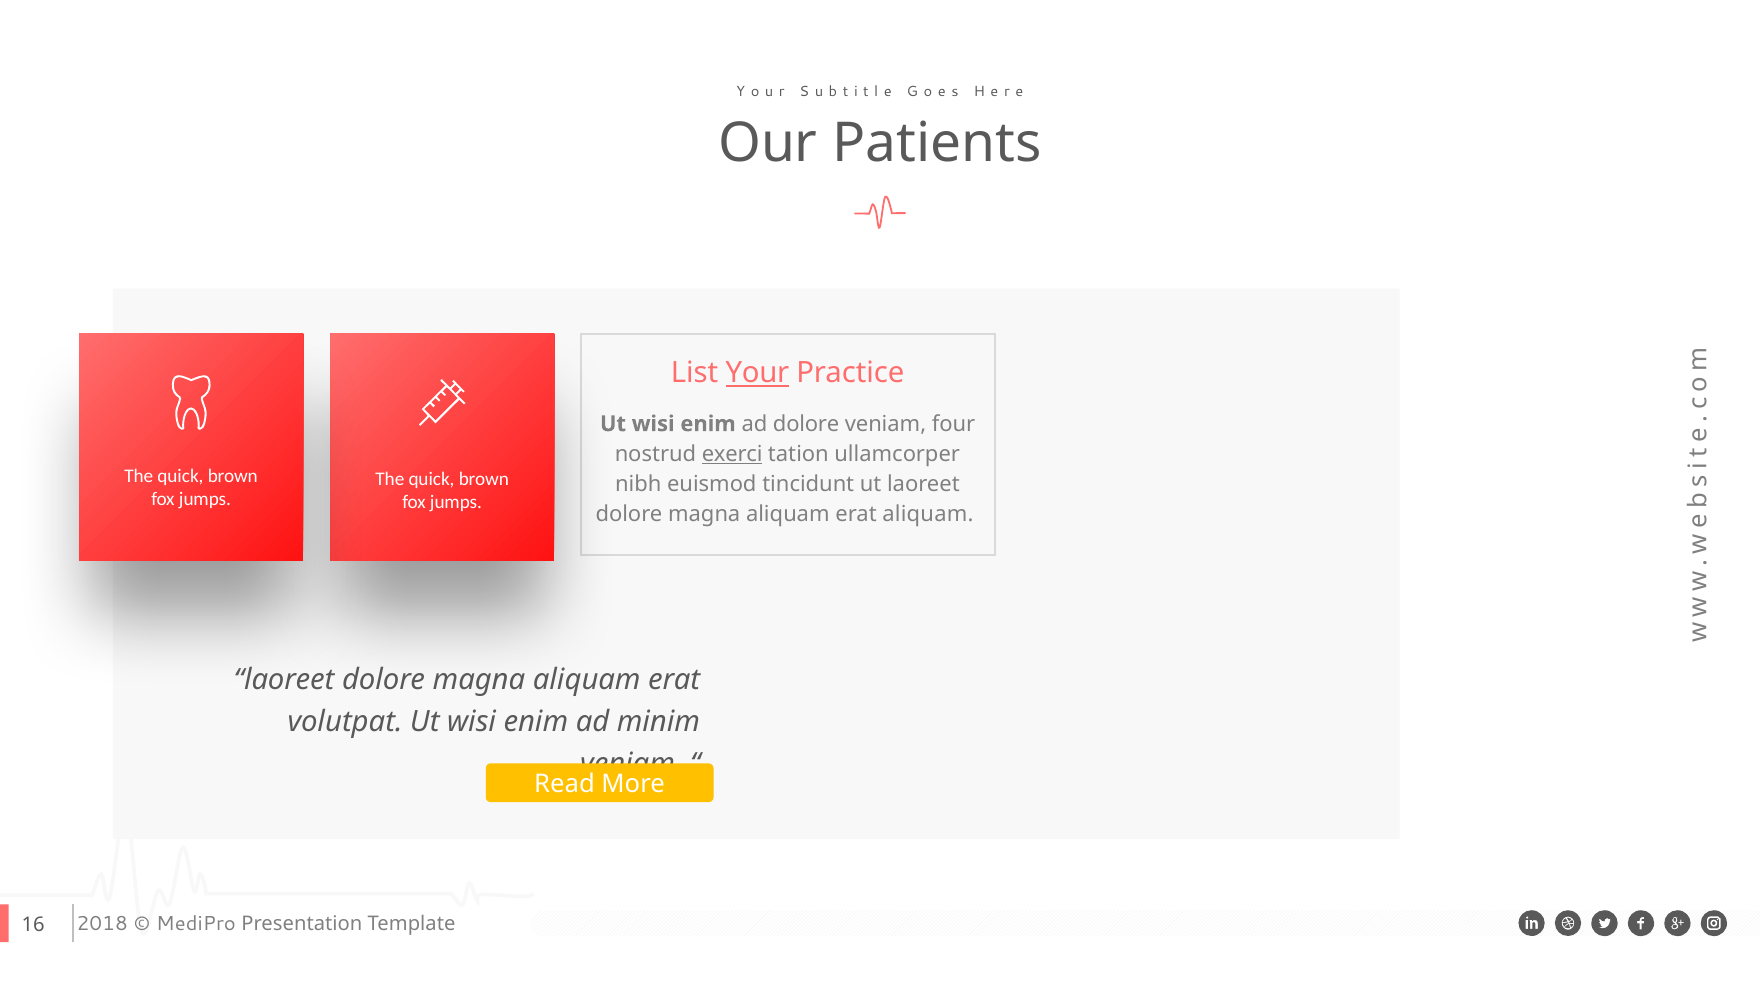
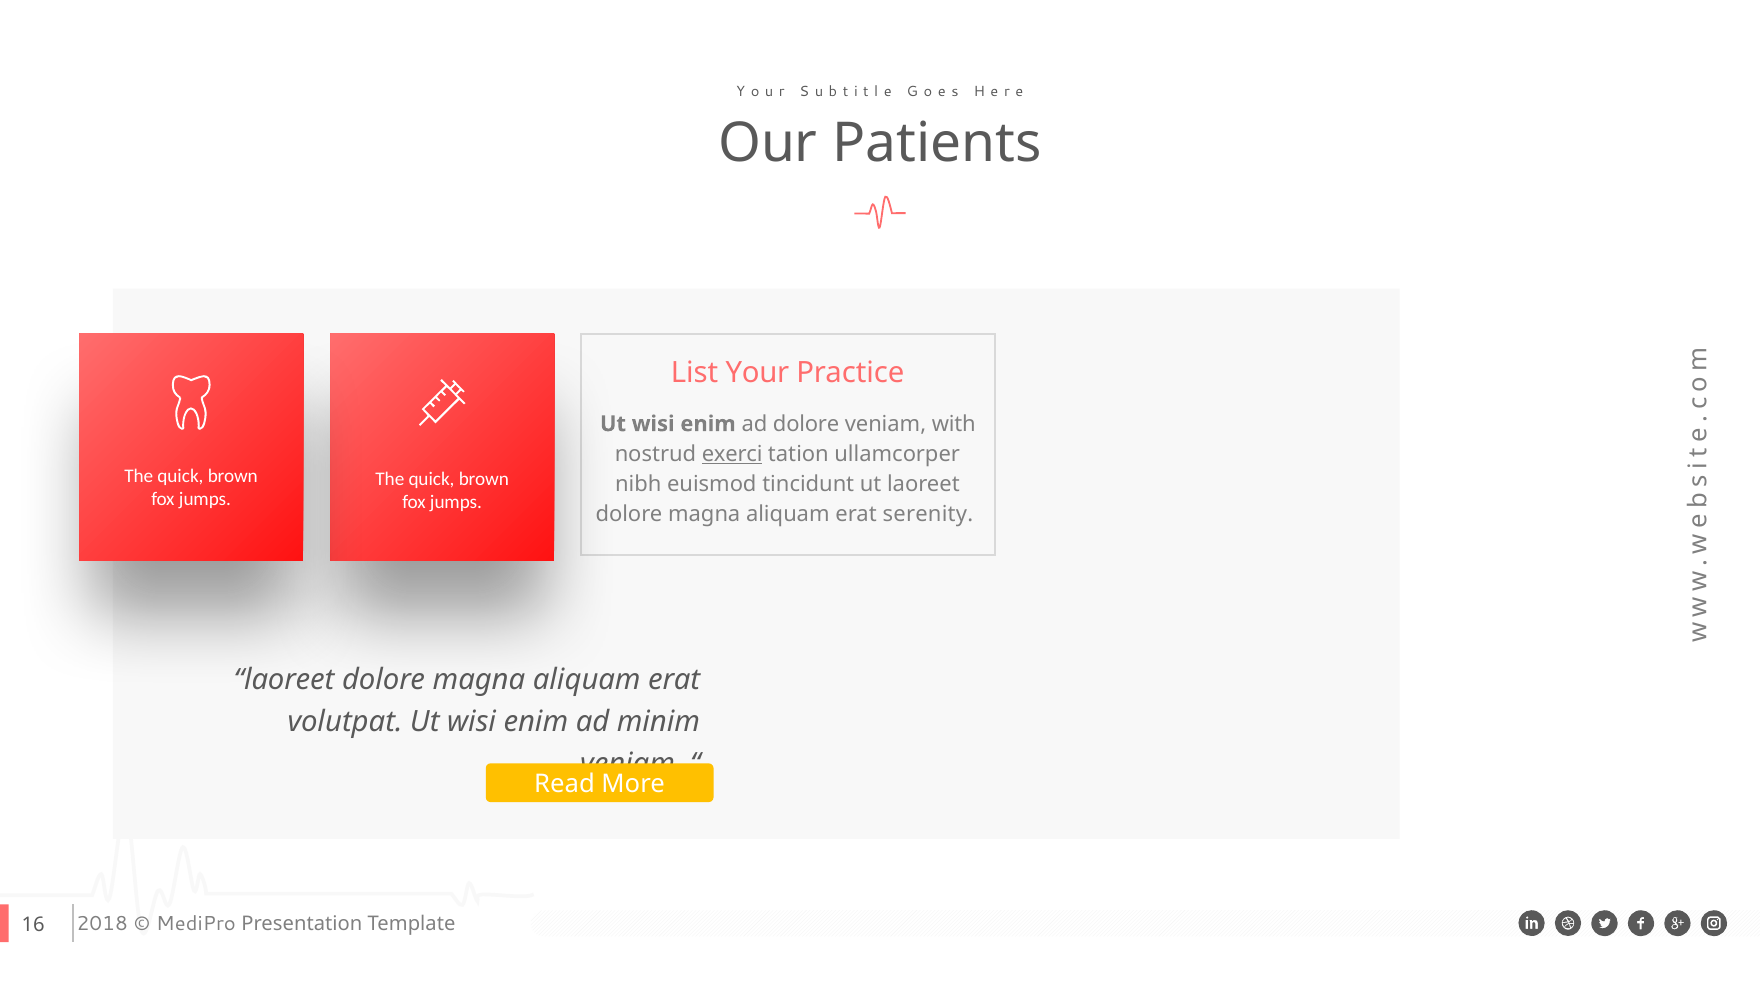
Your underline: present -> none
four: four -> with
erat aliquam: aliquam -> serenity
